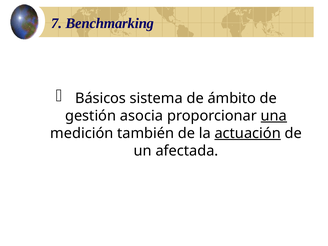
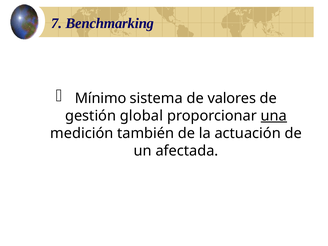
Básicos: Básicos -> Mínimo
ámbito: ámbito -> valores
asocia: asocia -> global
actuación underline: present -> none
